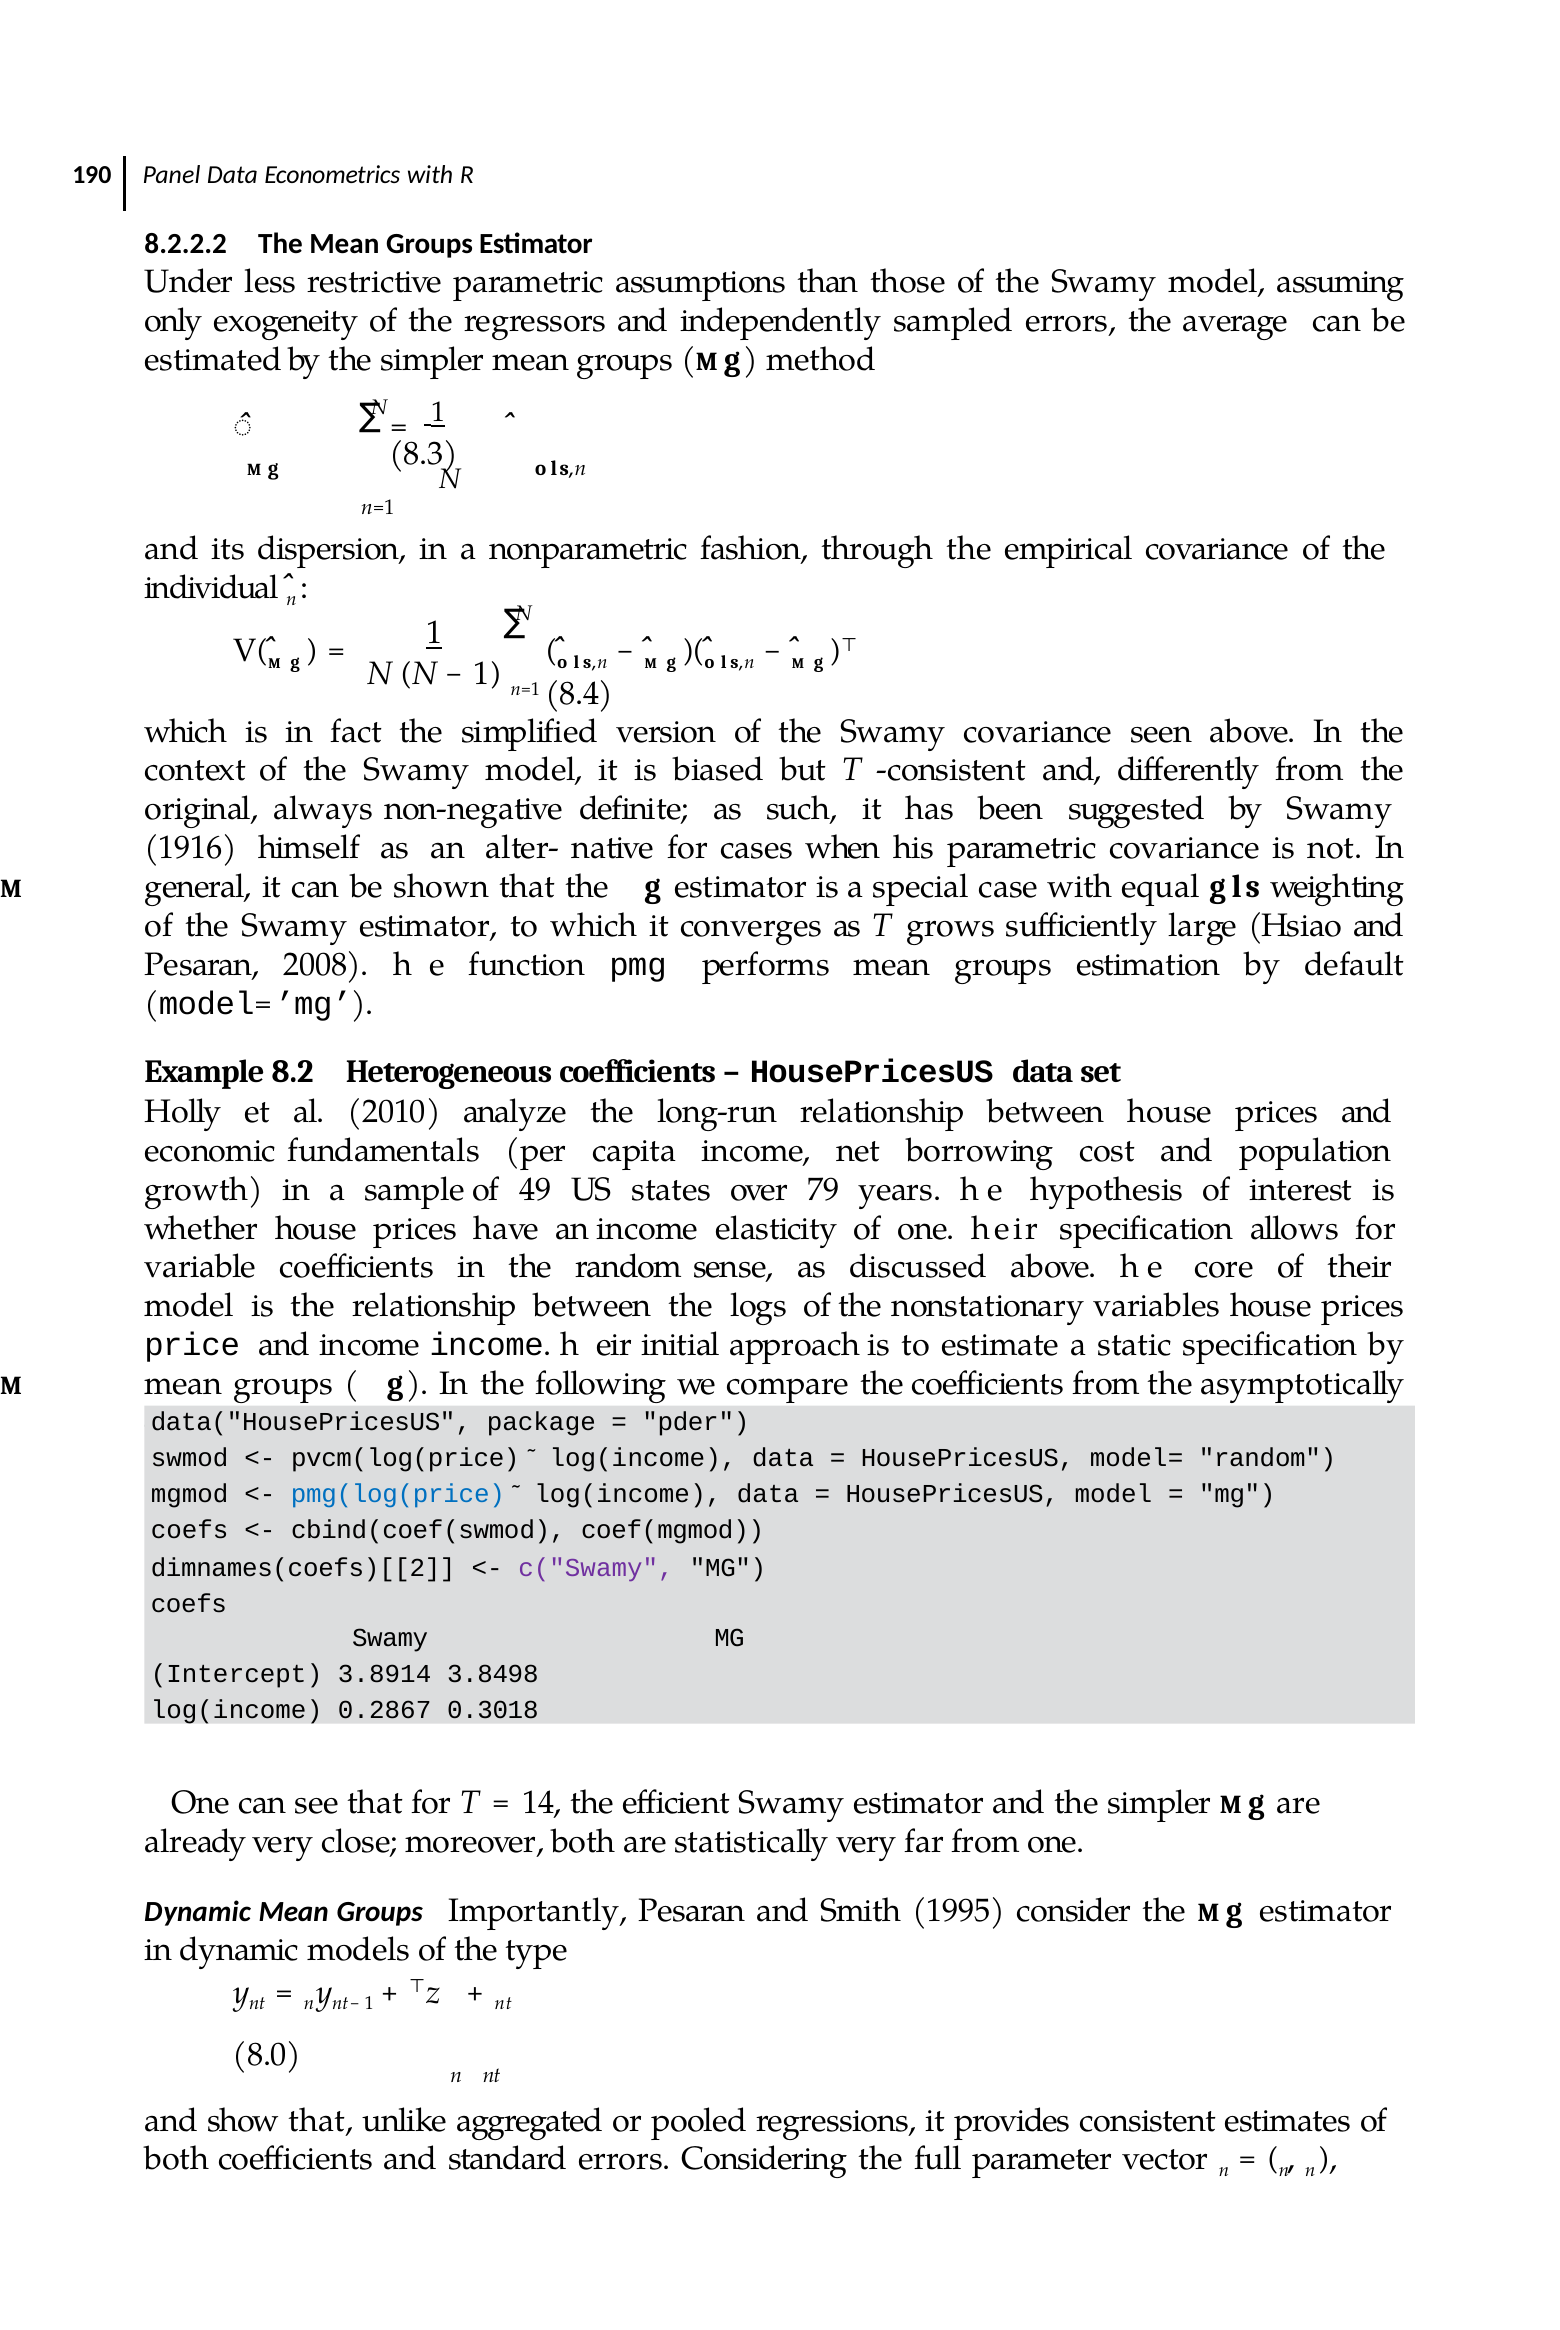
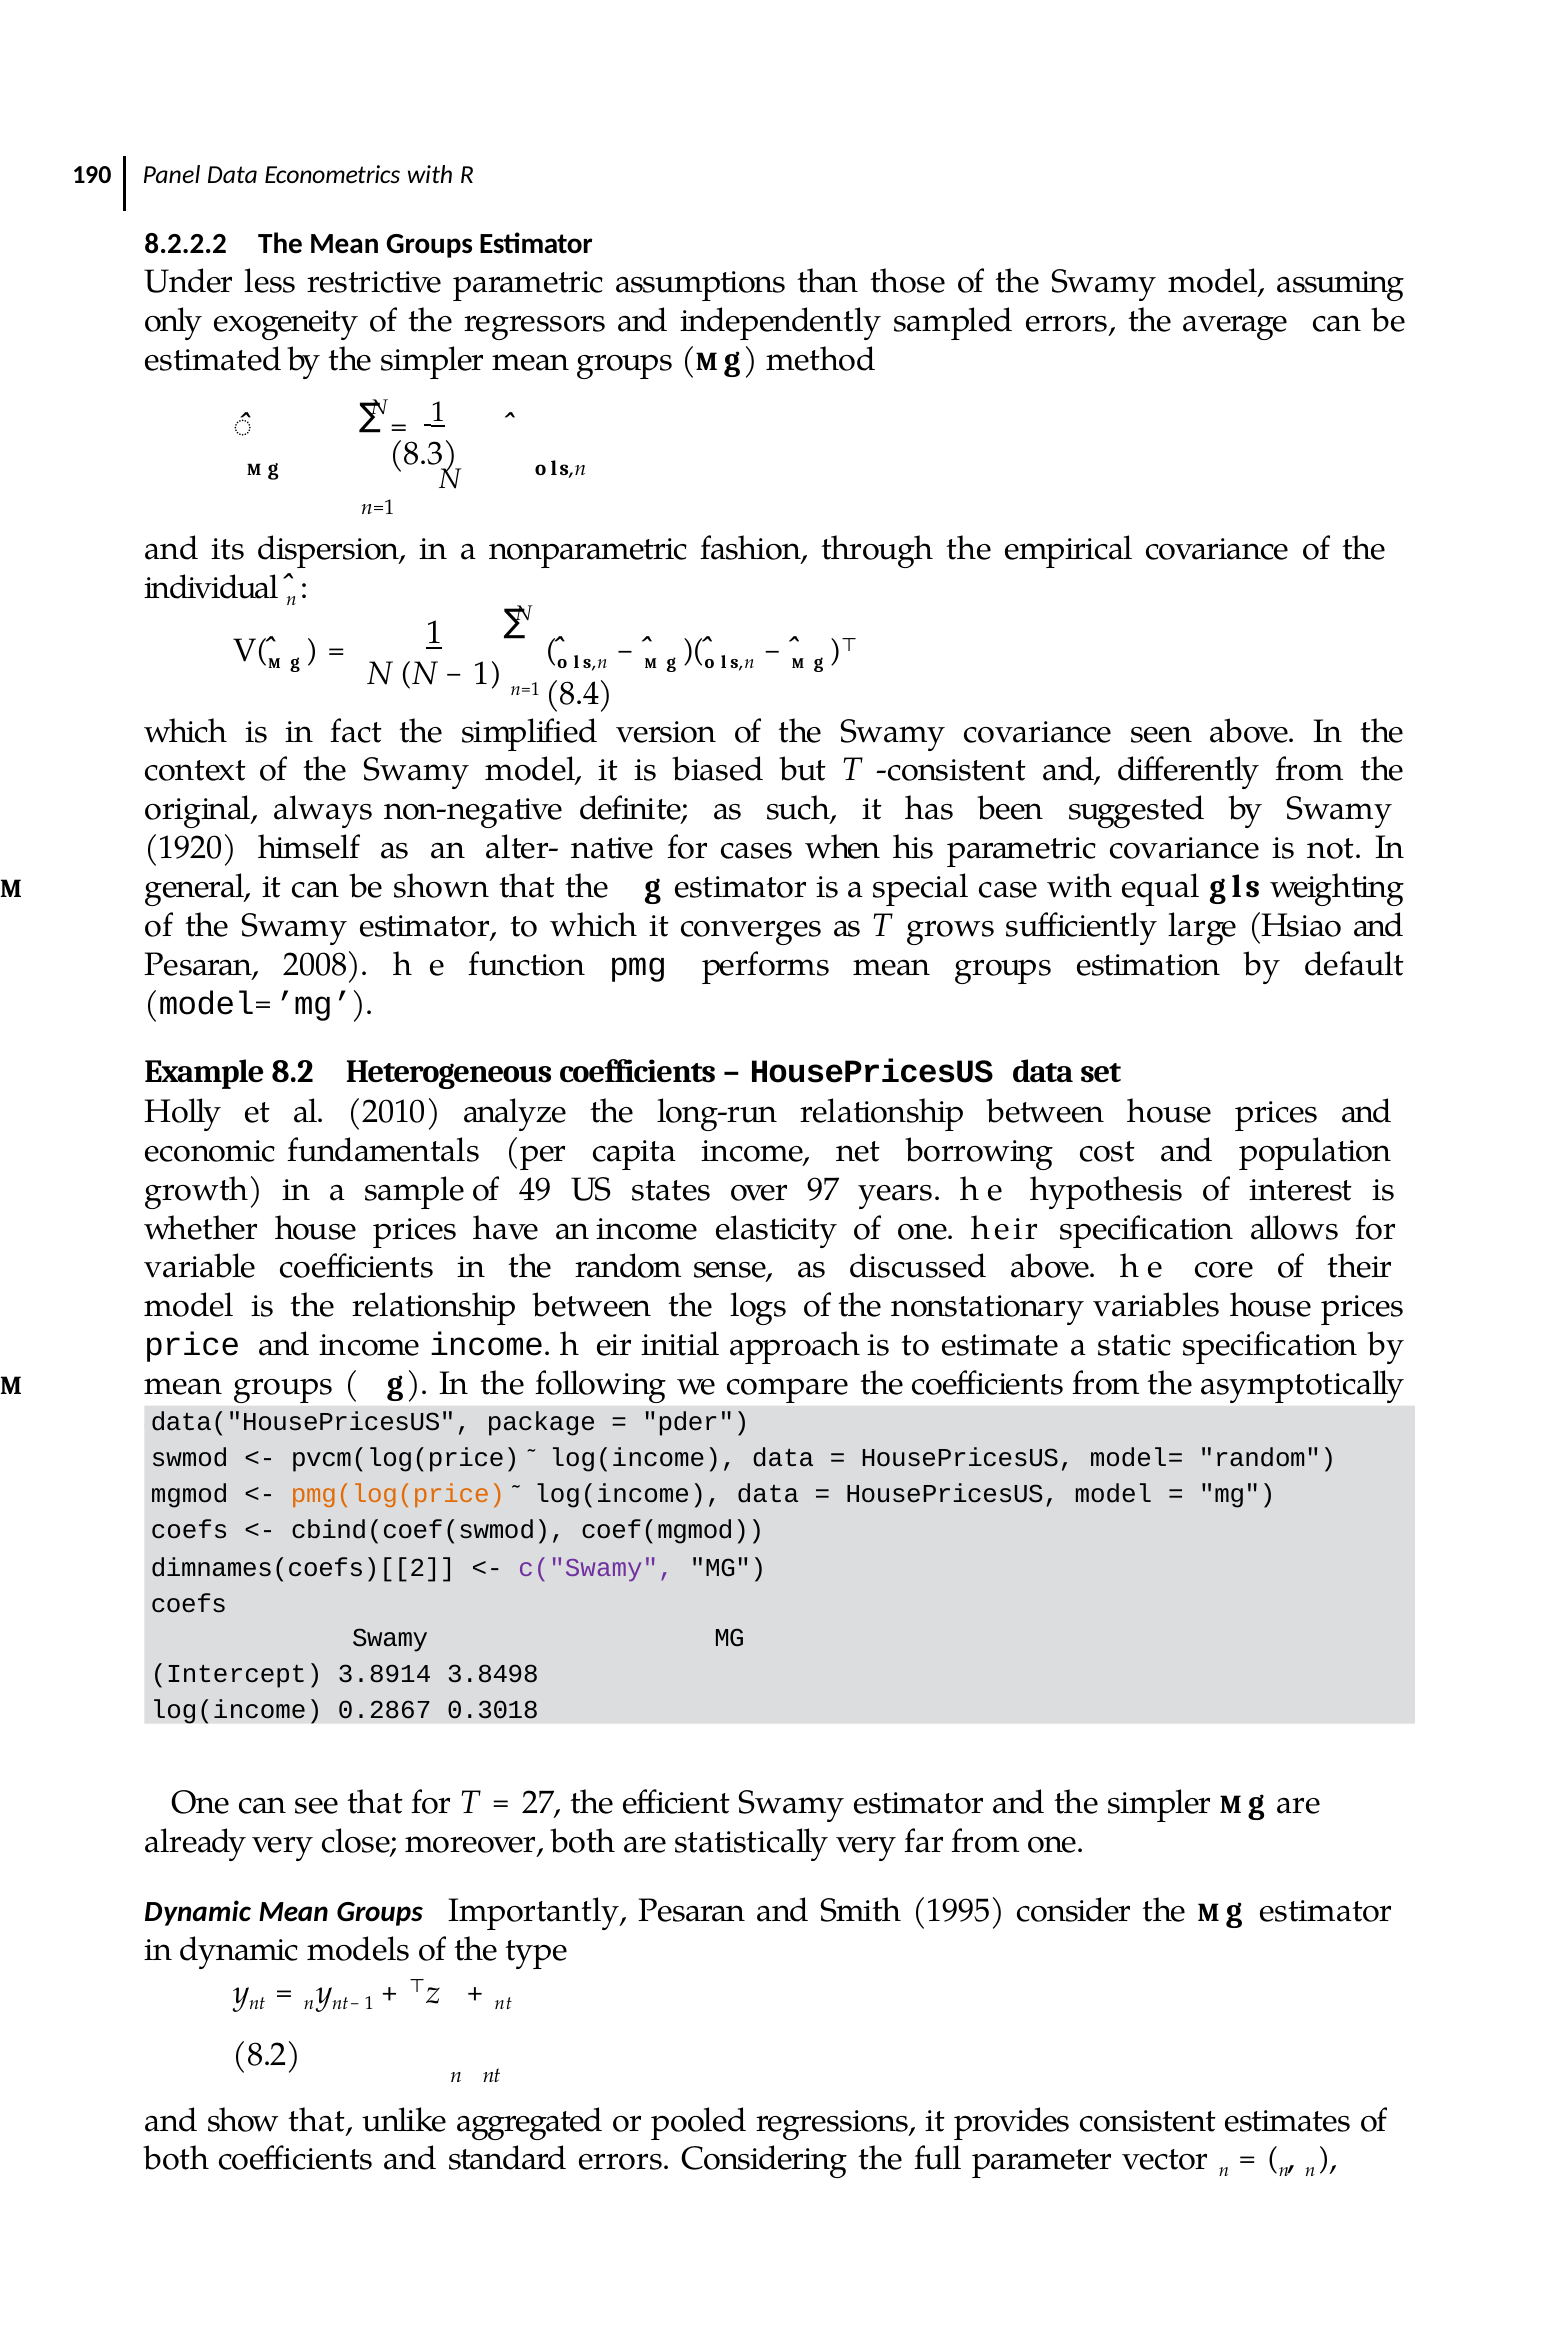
1916: 1916 -> 1920
79: 79 -> 97
pmg(log(price colour: blue -> orange
14: 14 -> 27
8.0 at (267, 2055): 8.0 -> 8.2
